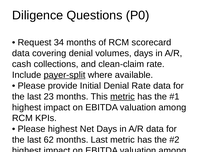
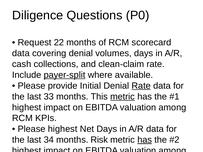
34: 34 -> 22
Rate at (141, 86) underline: none -> present
23: 23 -> 33
62: 62 -> 34
months Last: Last -> Risk
has at (145, 140) underline: none -> present
